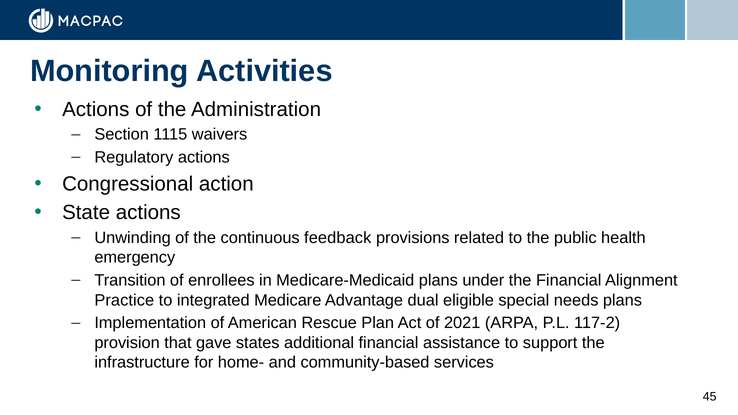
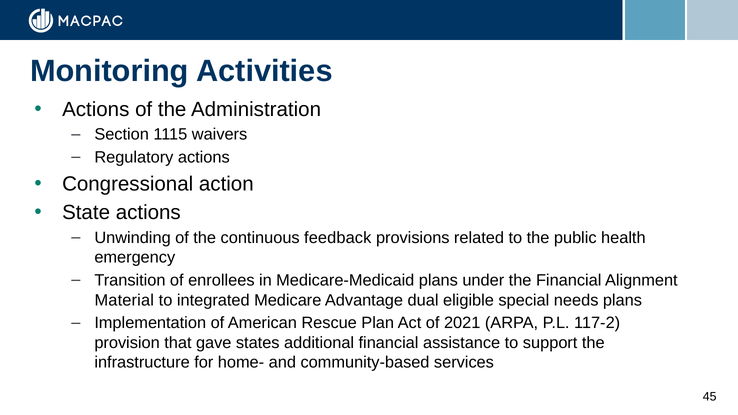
Practice: Practice -> Material
